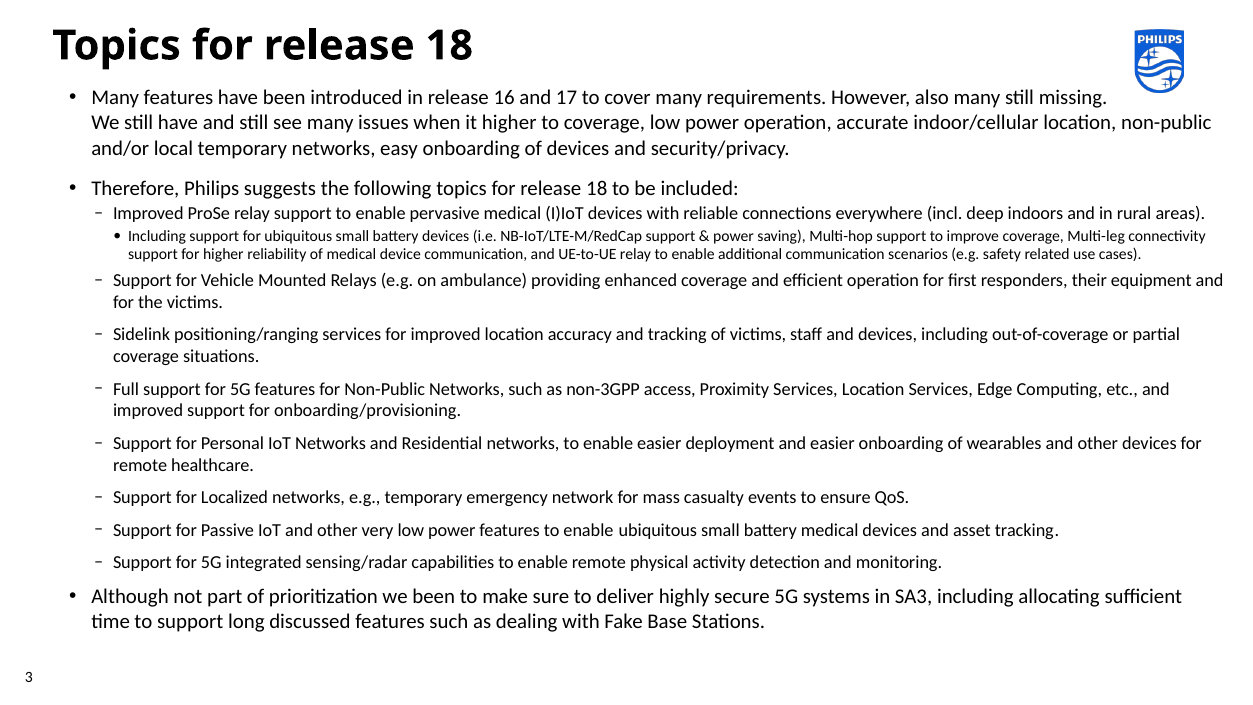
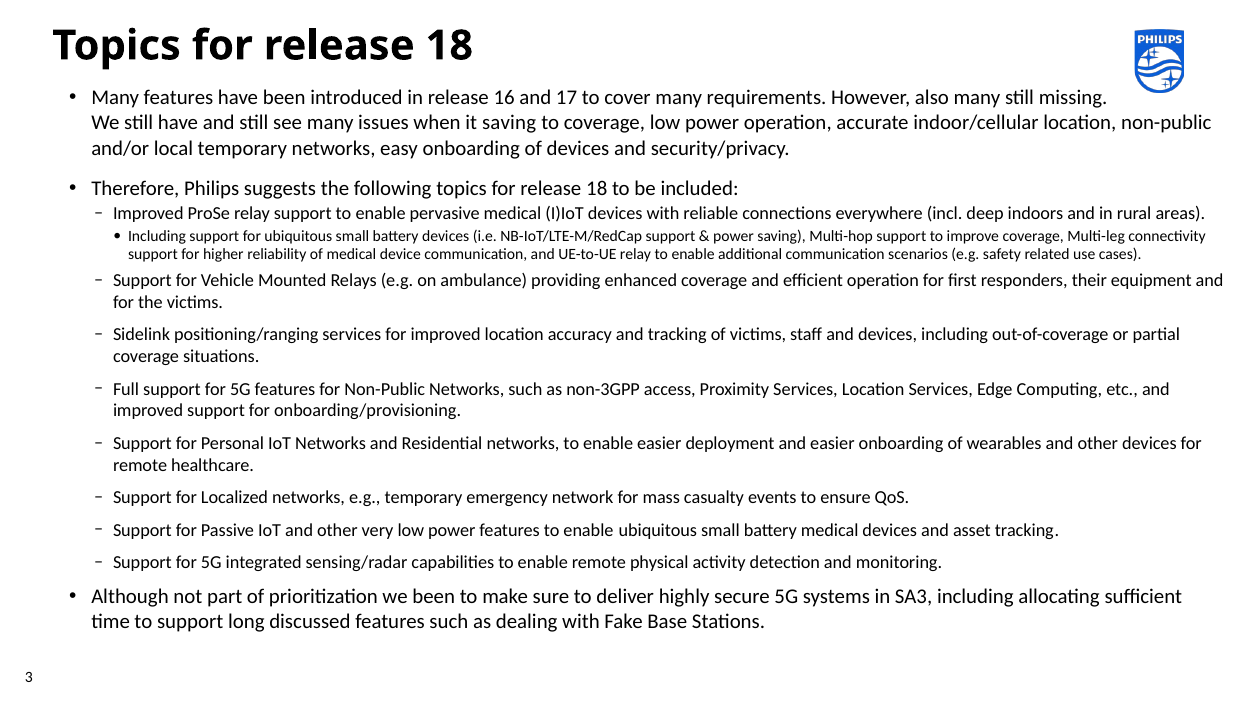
it higher: higher -> saving
